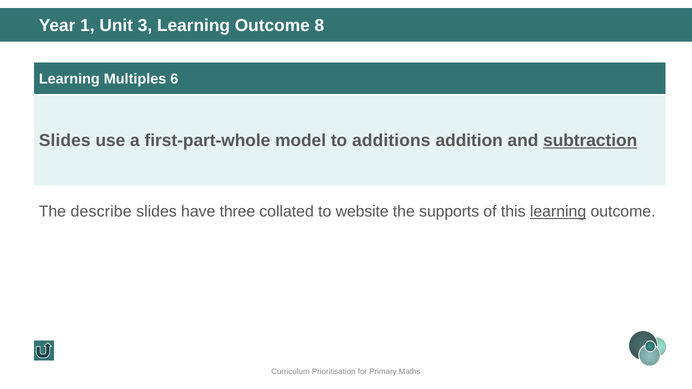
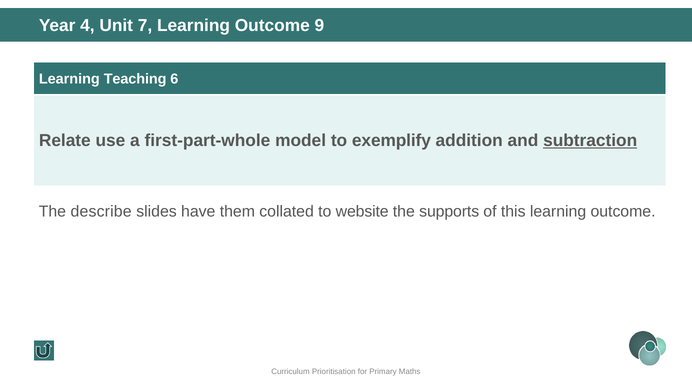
1: 1 -> 4
3: 3 -> 7
8: 8 -> 9
Multiples: Multiples -> Teaching
Slides at (65, 141): Slides -> Relate
additions: additions -> exemplify
three: three -> them
learning at (558, 212) underline: present -> none
